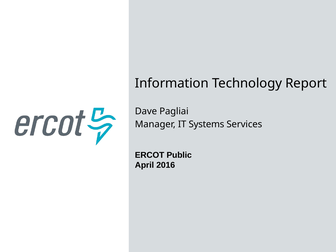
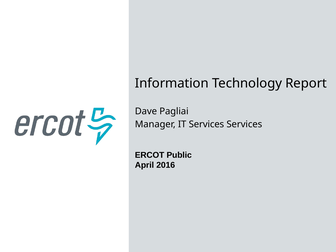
IT Systems: Systems -> Services
